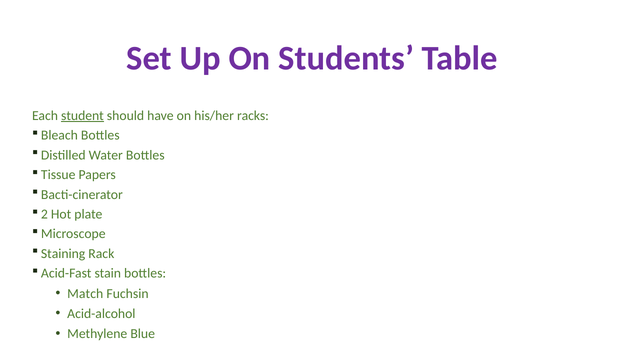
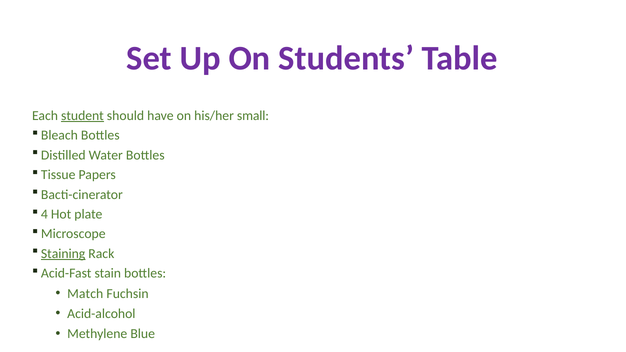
racks: racks -> small
2: 2 -> 4
Staining underline: none -> present
